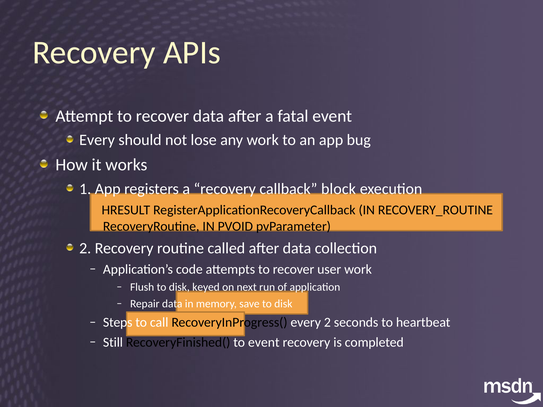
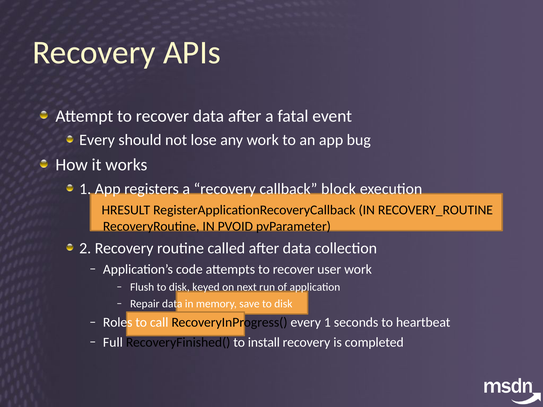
Steps: Steps -> Roles
every 2: 2 -> 1
Still: Still -> Full
to event: event -> install
